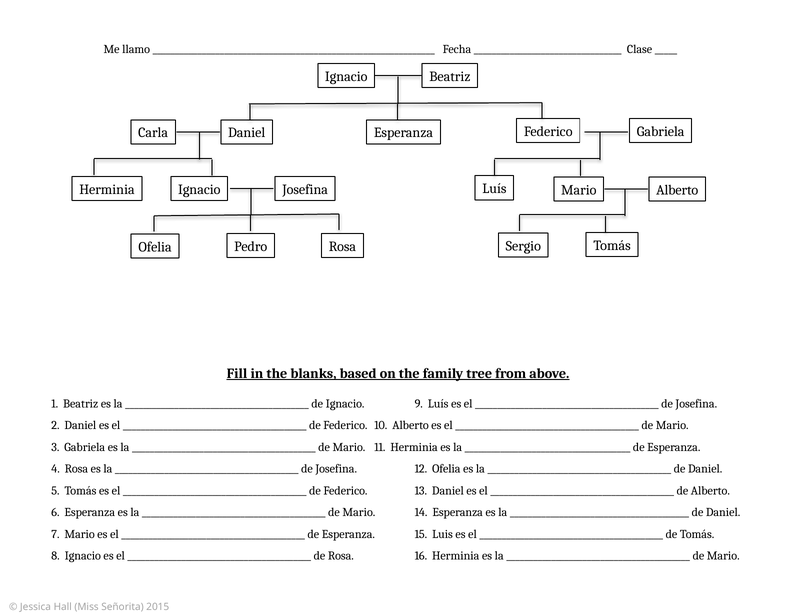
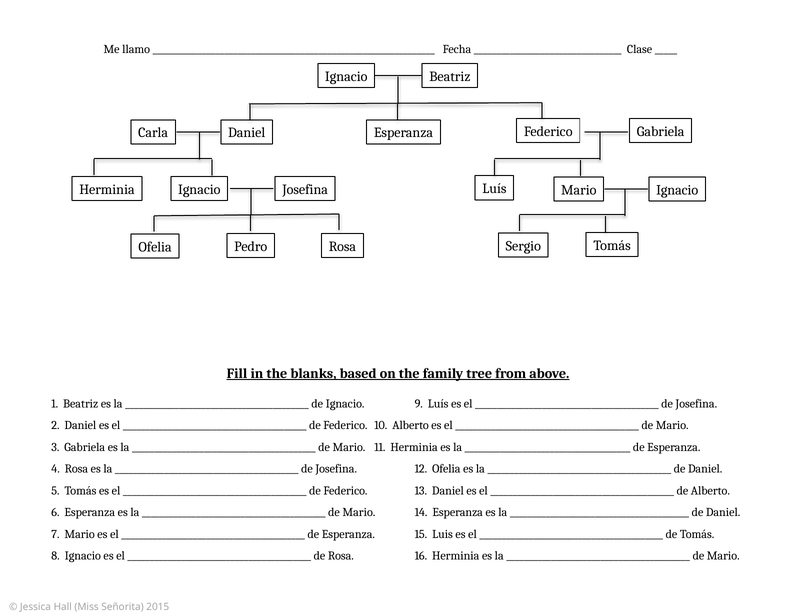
Mario Alberto: Alberto -> Ignacio
